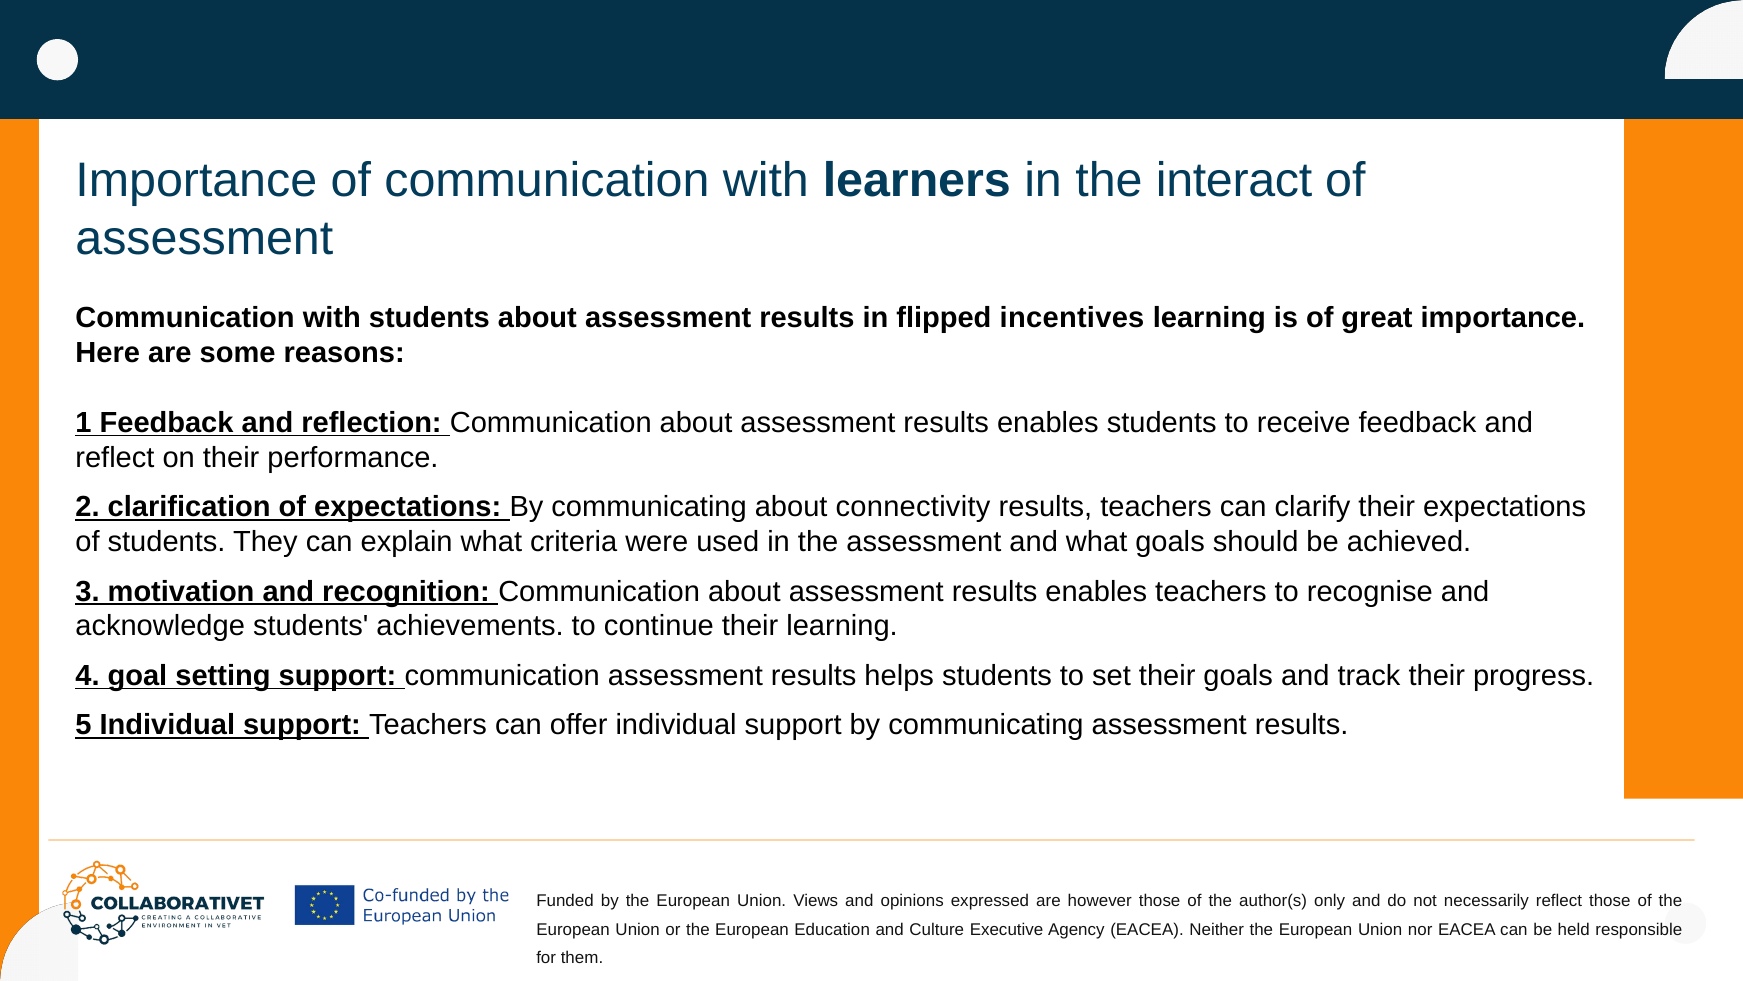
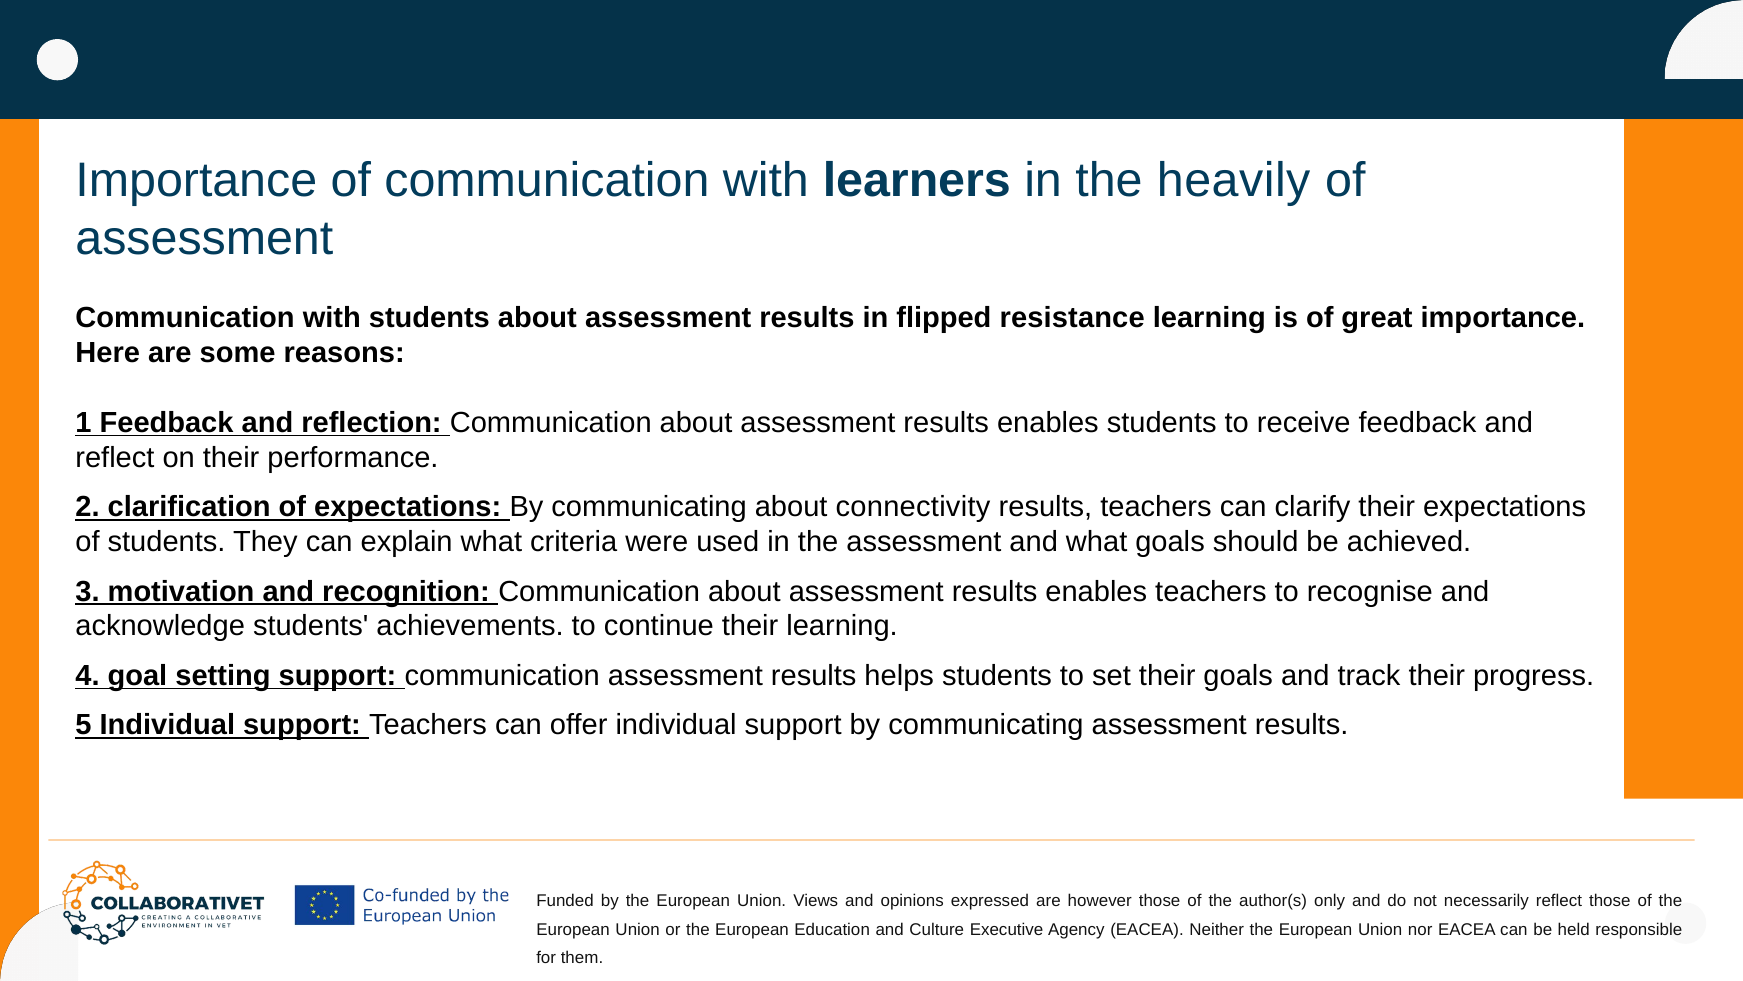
interact: interact -> heavily
incentives: incentives -> resistance
